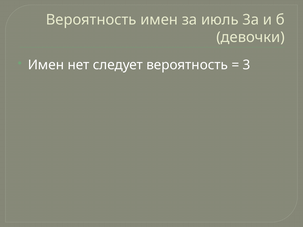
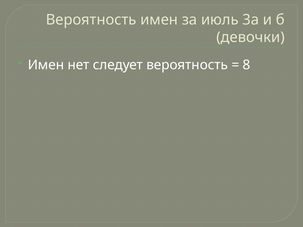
3: 3 -> 8
